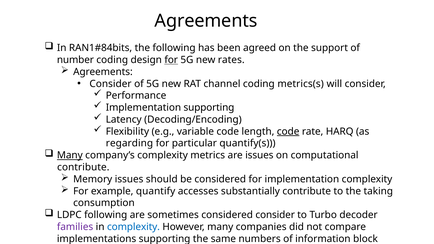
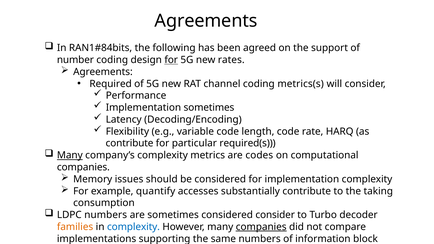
Consider at (111, 84): Consider -> Required
Implementation supporting: supporting -> sometimes
code at (288, 132) underline: present -> none
regarding at (129, 143): regarding -> contribute
quantify(s: quantify(s -> required(s
are issues: issues -> codes
contribute at (83, 167): contribute -> companies
LDPC following: following -> numbers
families colour: purple -> orange
companies at (261, 227) underline: none -> present
